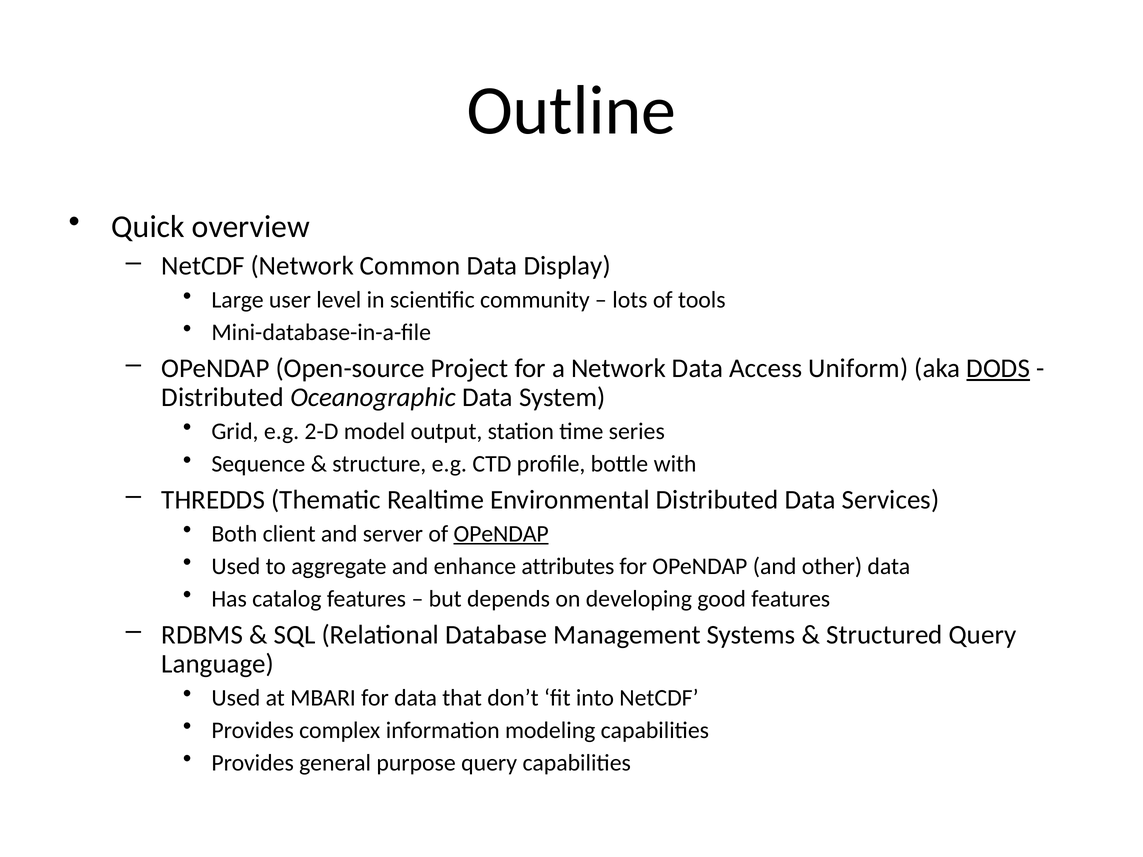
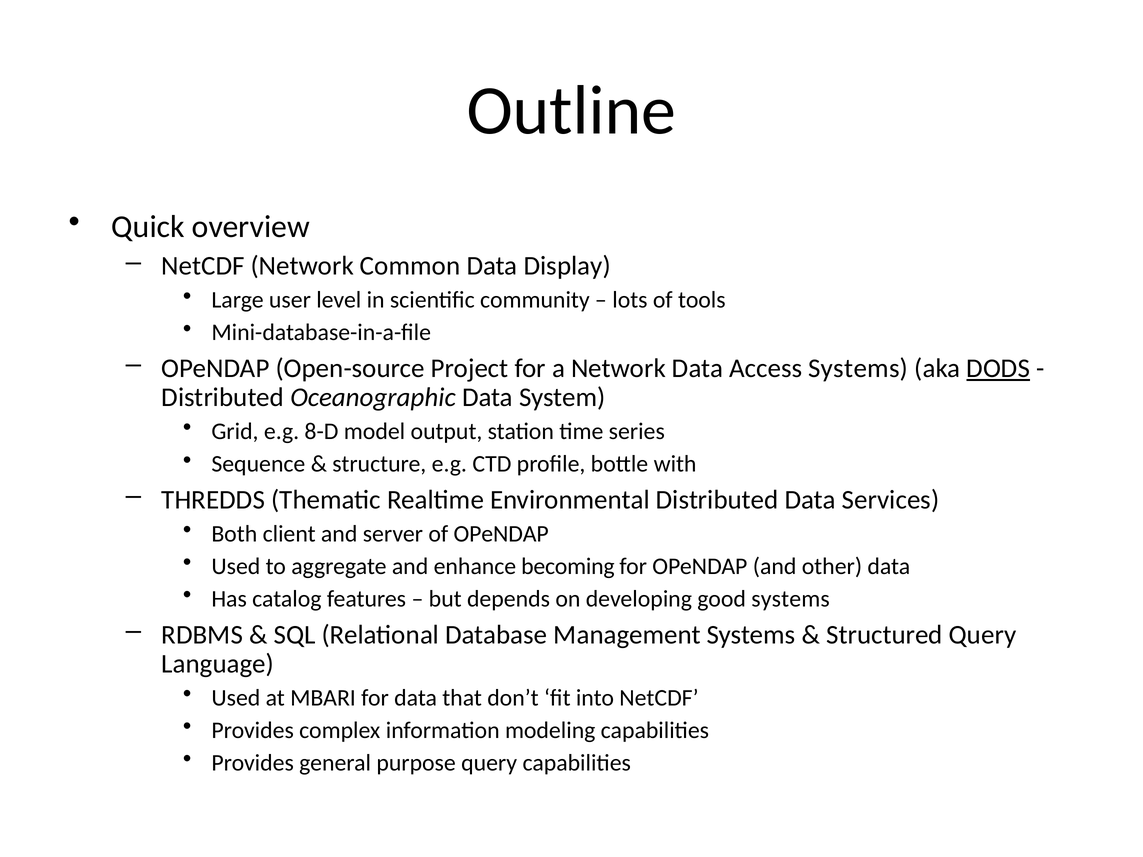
Access Uniform: Uniform -> Systems
2-D: 2-D -> 8-D
OPeNDAP at (501, 534) underline: present -> none
attributes: attributes -> becoming
good features: features -> systems
